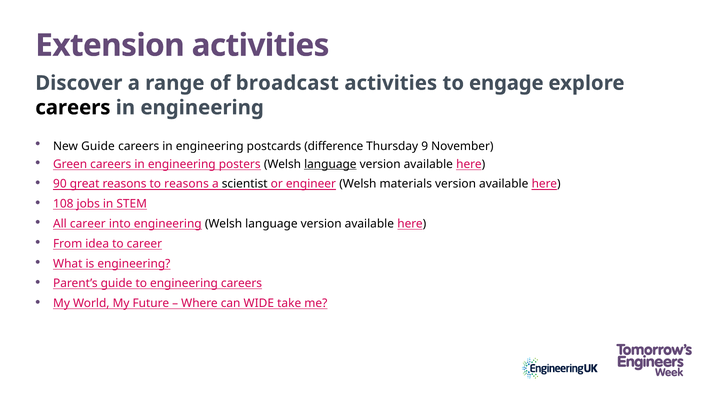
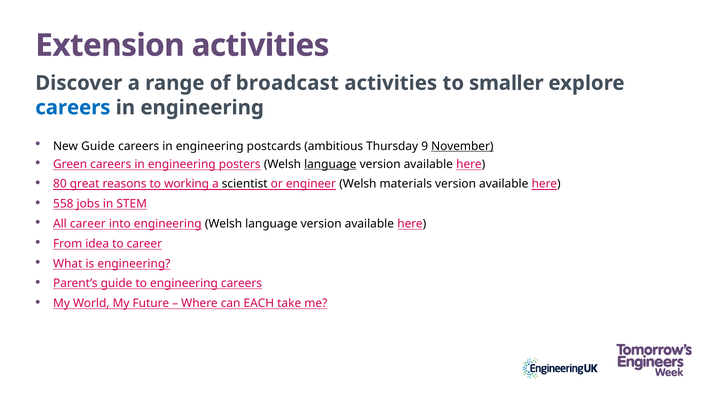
engage: engage -> smaller
careers at (73, 108) colour: black -> blue
difference: difference -> ambitious
November underline: none -> present
90: 90 -> 80
to reasons: reasons -> working
108: 108 -> 558
WIDE: WIDE -> EACH
